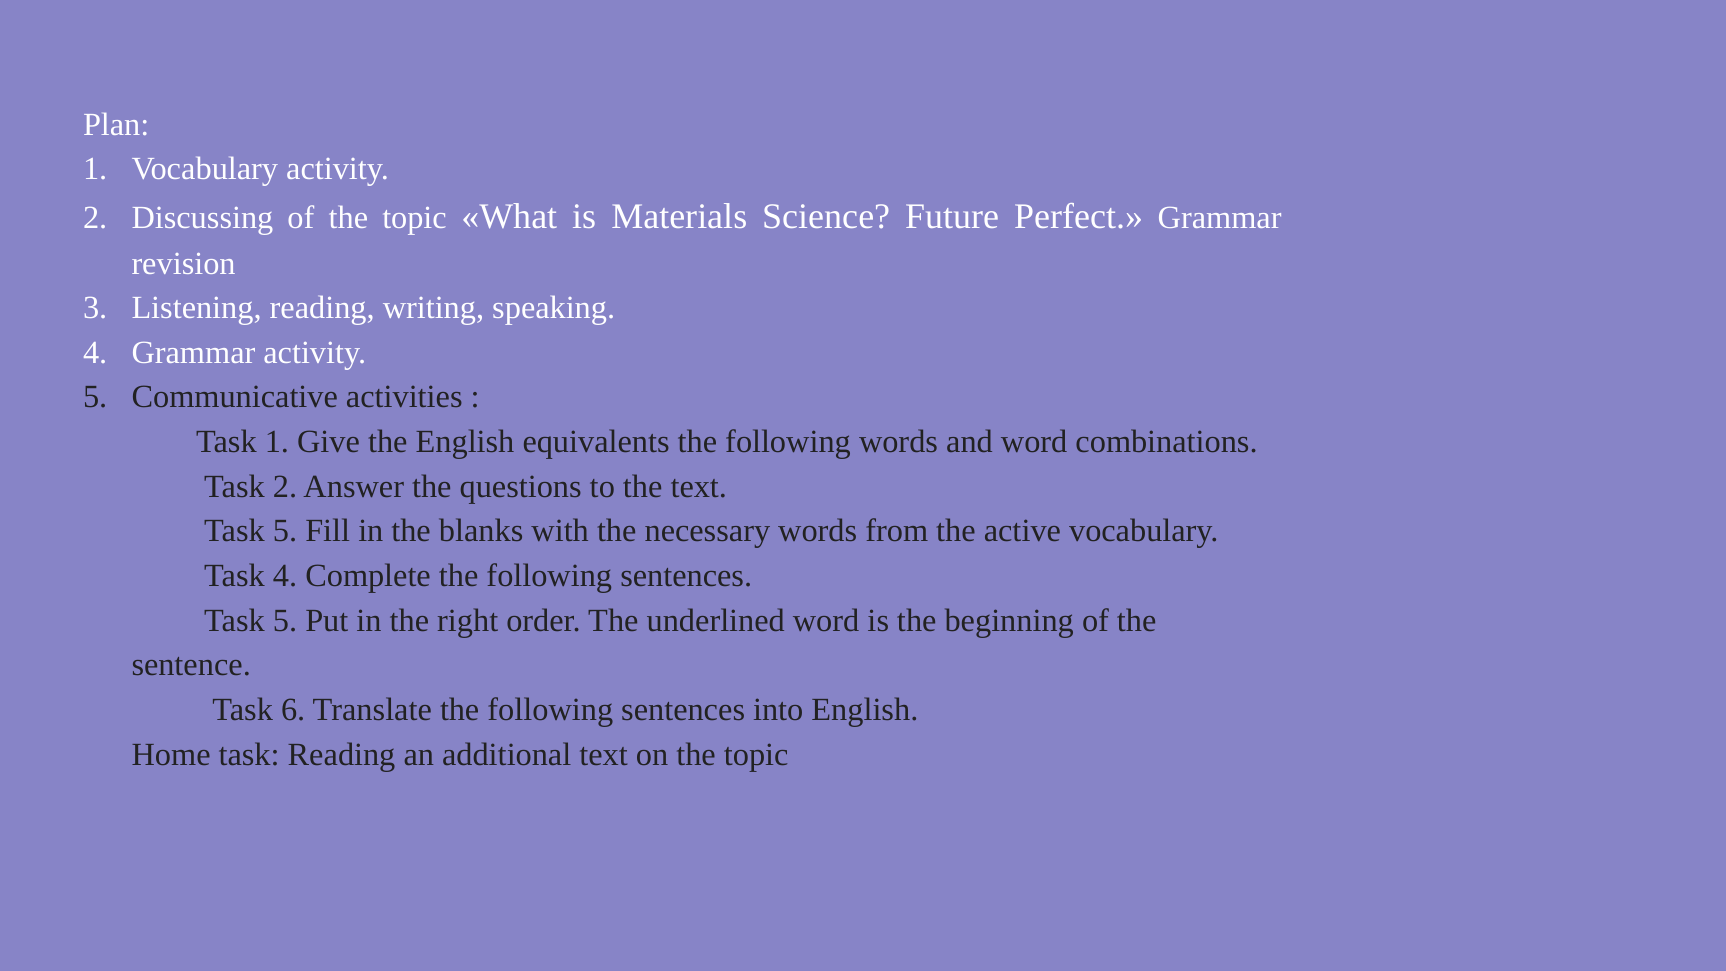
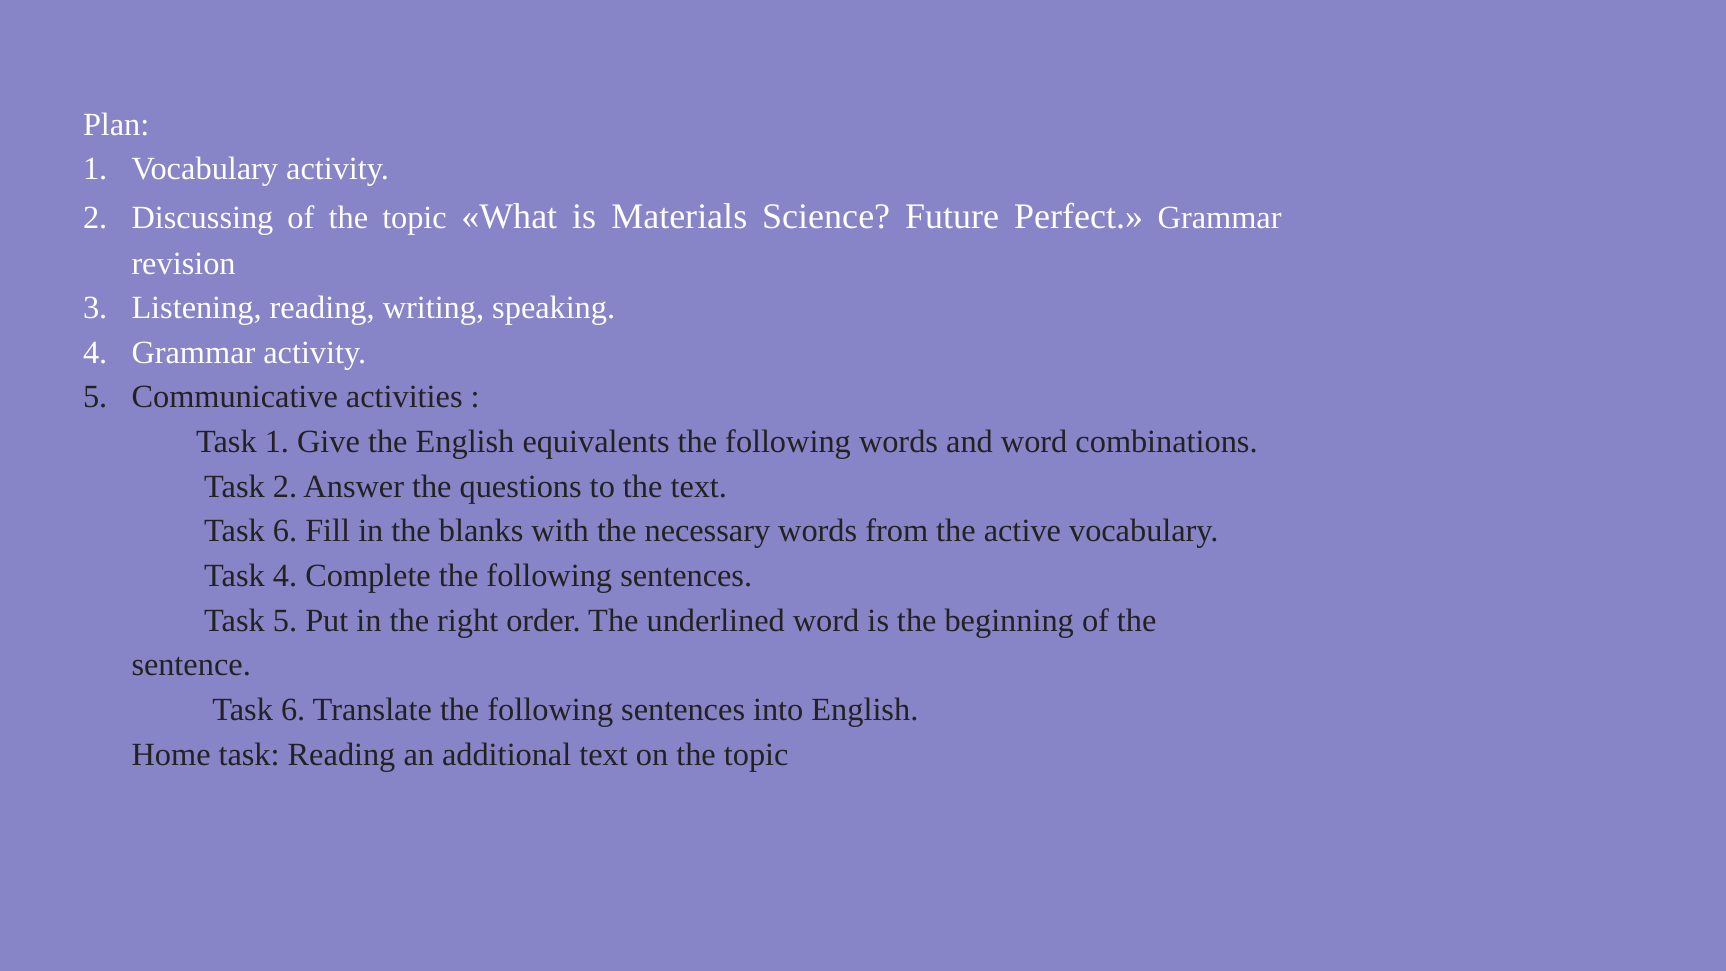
5 at (285, 531): 5 -> 6
